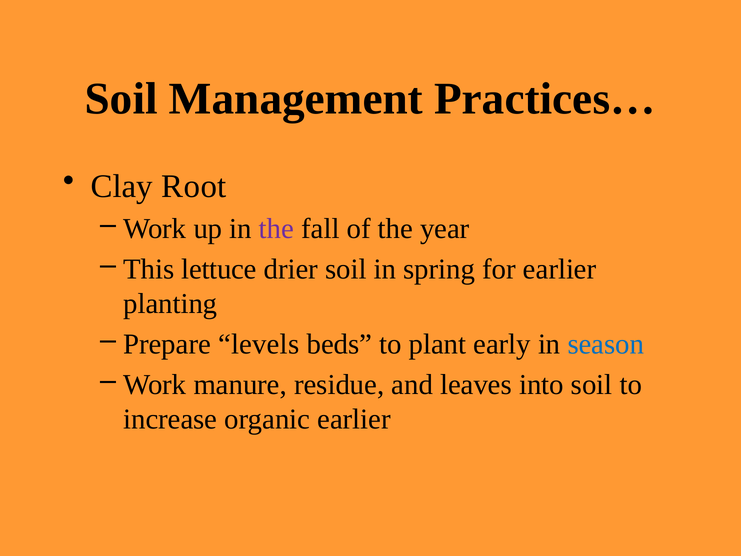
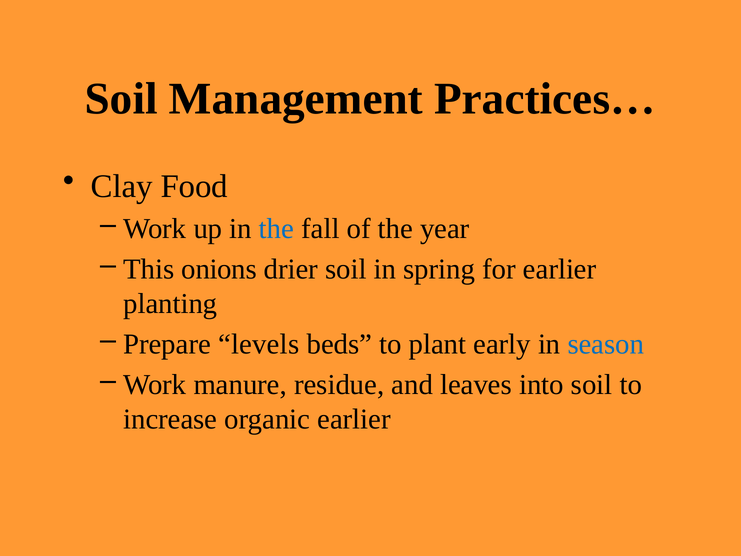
Root: Root -> Food
the at (277, 229) colour: purple -> blue
lettuce: lettuce -> onions
